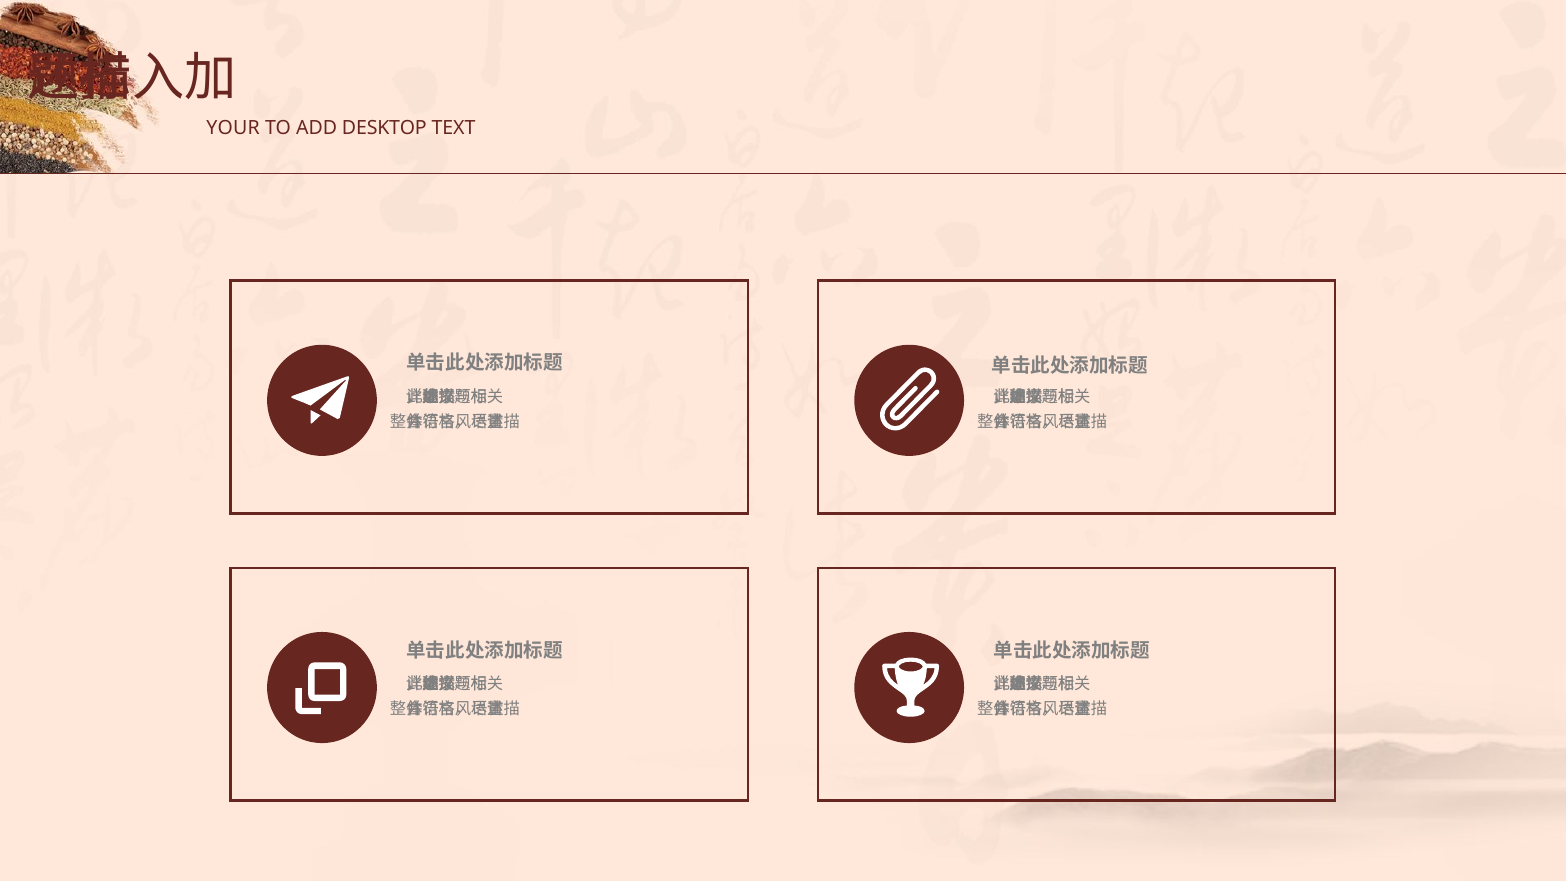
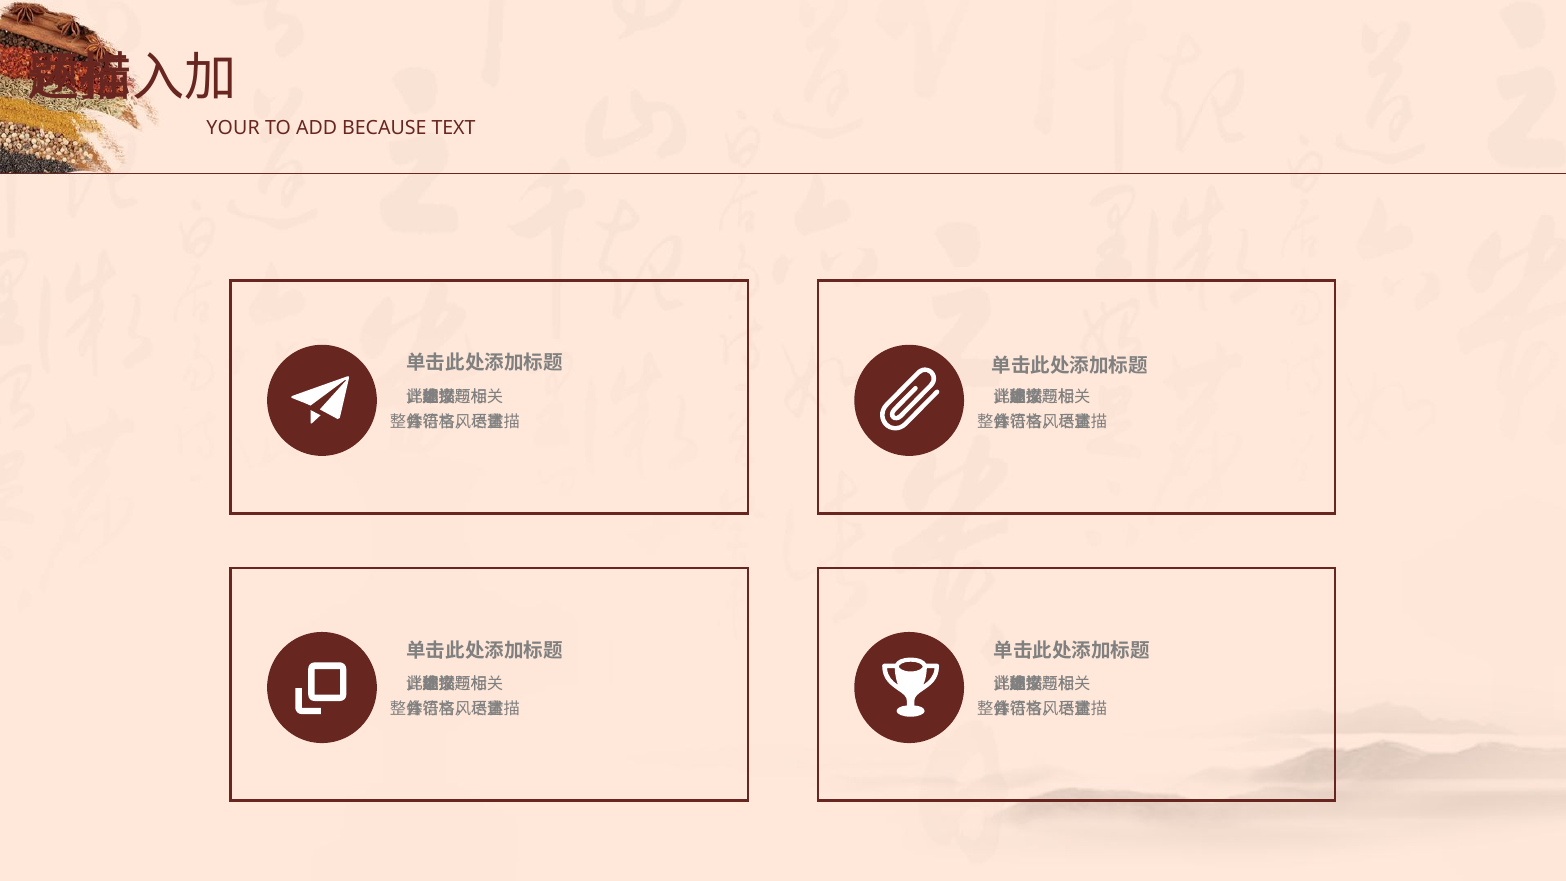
DESKTOP: DESKTOP -> BECAUSE
